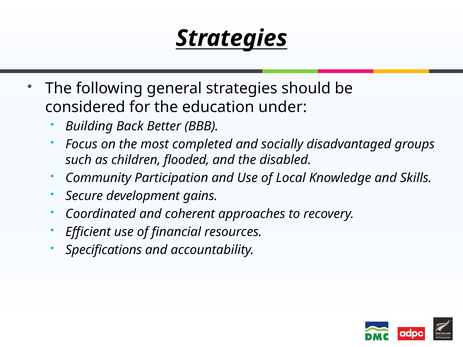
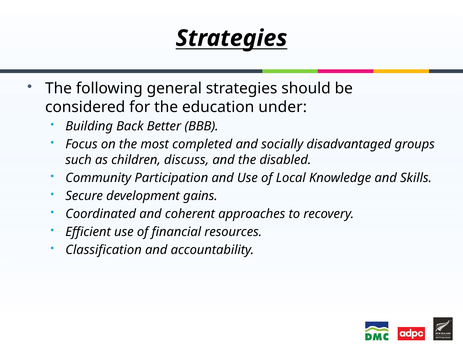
flooded: flooded -> discuss
Specifications: Specifications -> Classification
